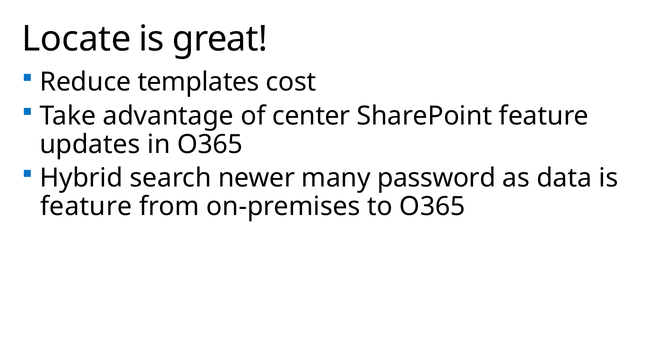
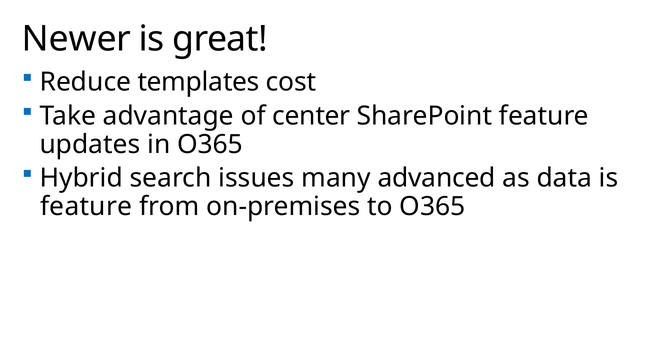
Locate: Locate -> Newer
newer: newer -> issues
password: password -> advanced
